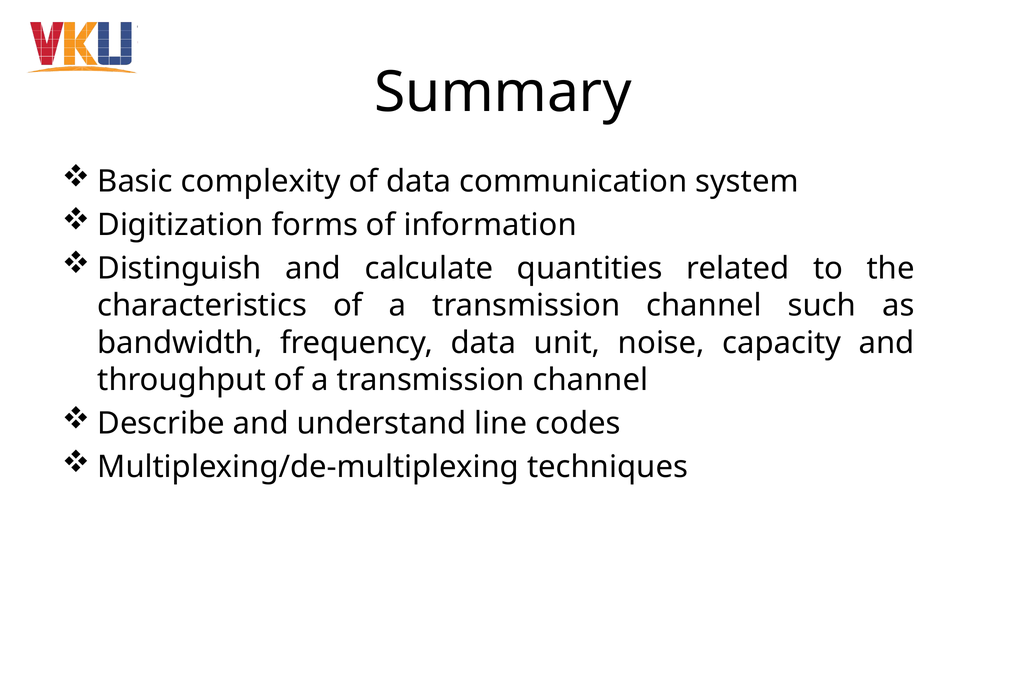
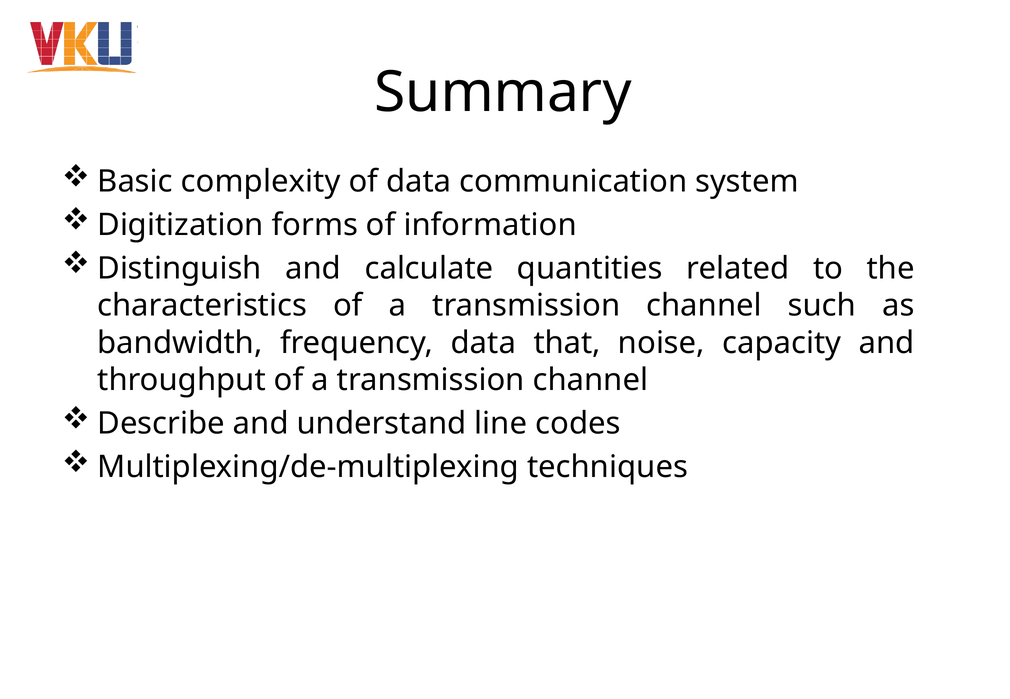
unit: unit -> that
